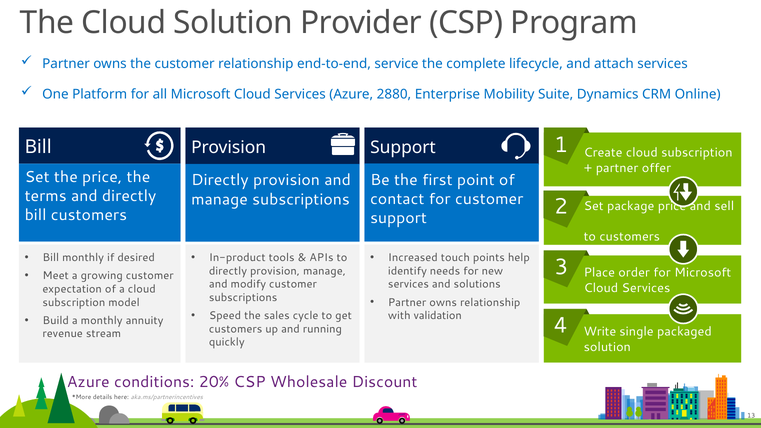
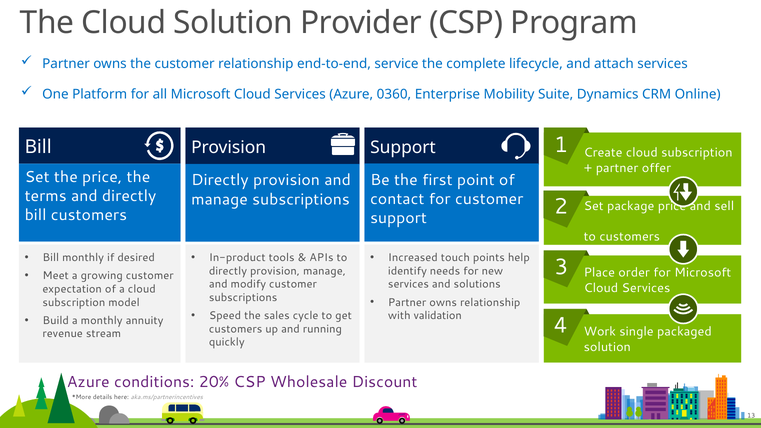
2880: 2880 -> 0360
Write: Write -> Work
